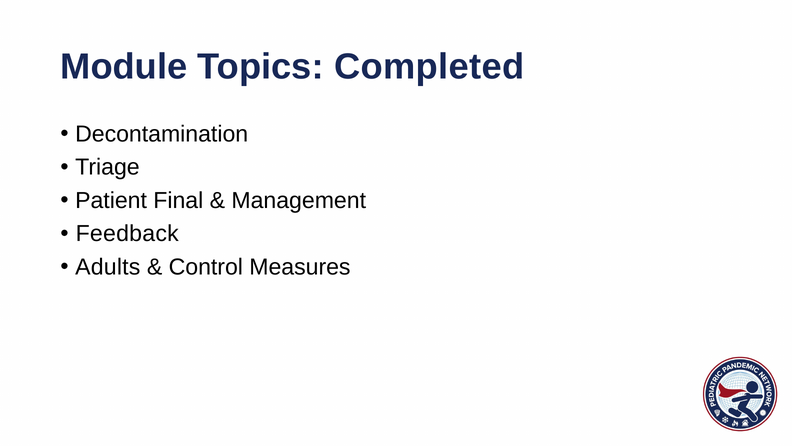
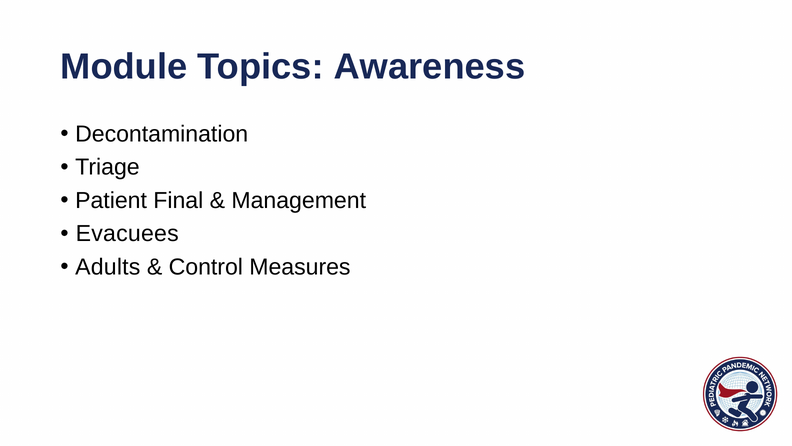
Completed: Completed -> Awareness
Feedback: Feedback -> Evacuees
